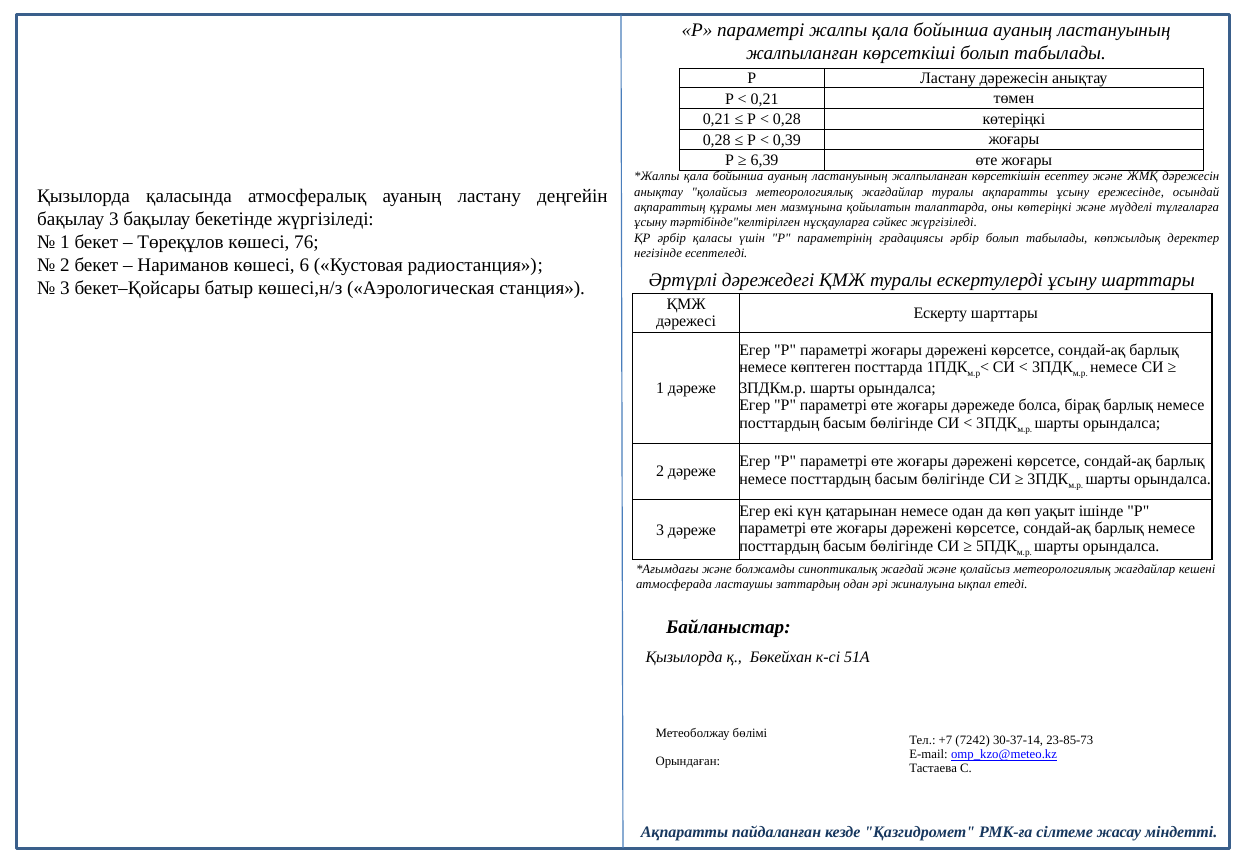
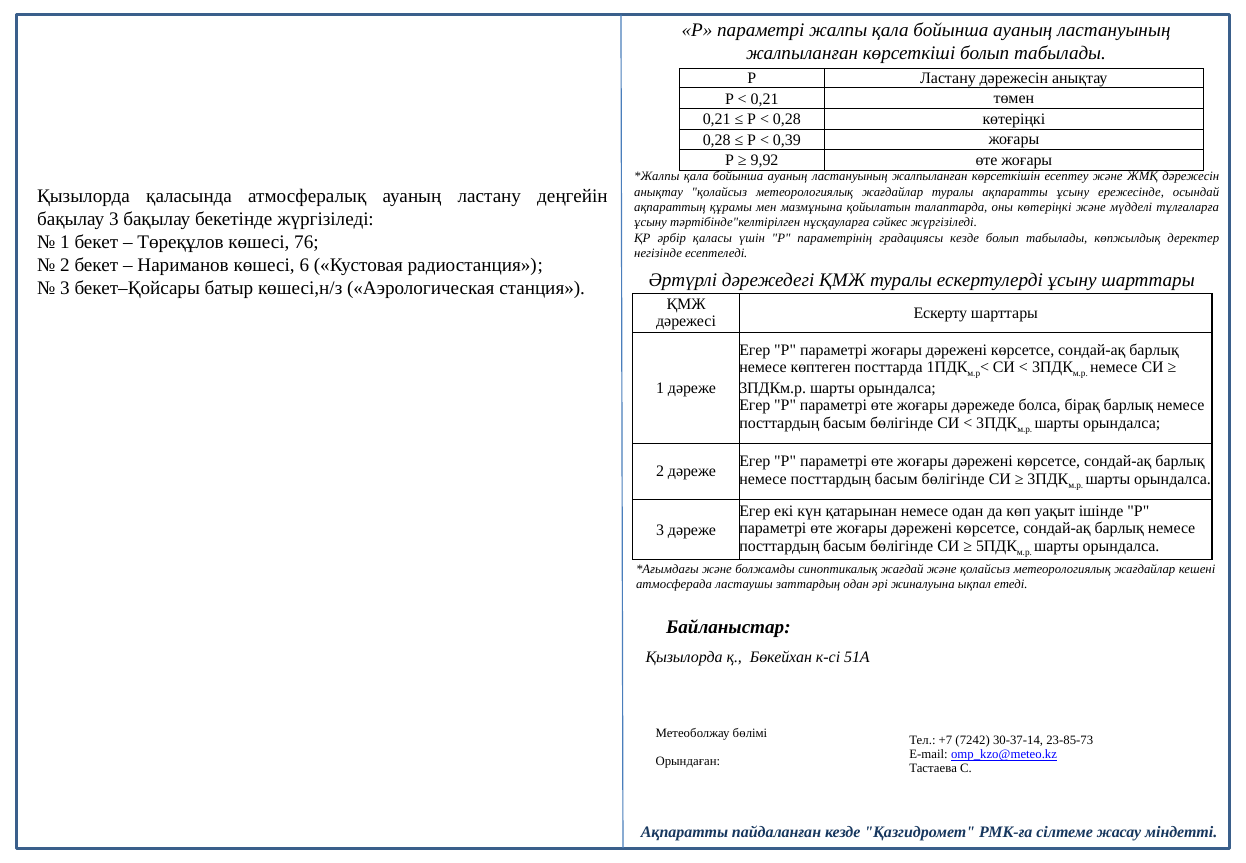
6,39: 6,39 -> 9,92
градациясы әрбір: әрбір -> кезде
